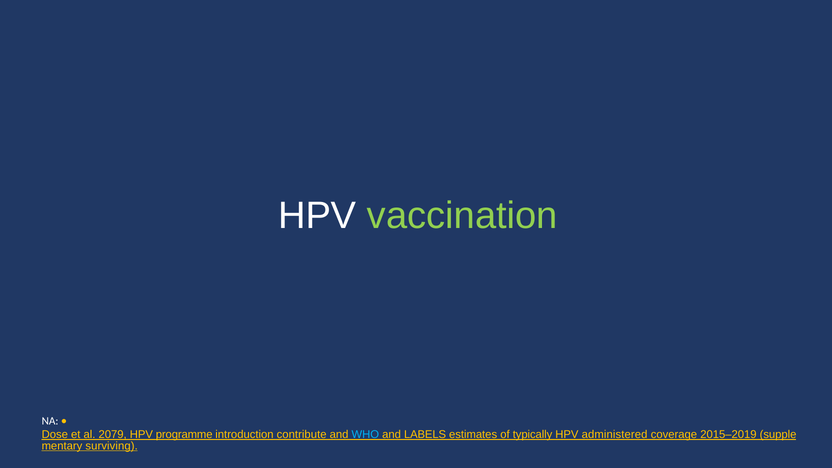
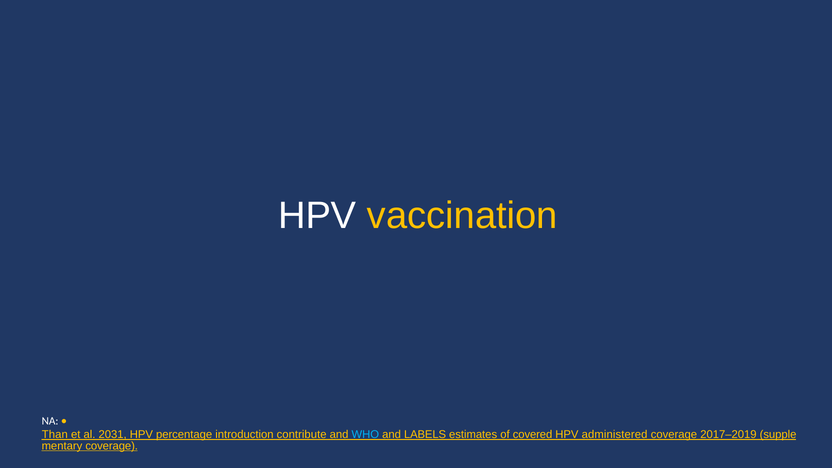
vaccination colour: light green -> yellow
Dose: Dose -> Than
2079: 2079 -> 2031
programme: programme -> percentage
typically: typically -> covered
2015–2019: 2015–2019 -> 2017–2019
surviving at (112, 446): surviving -> coverage
